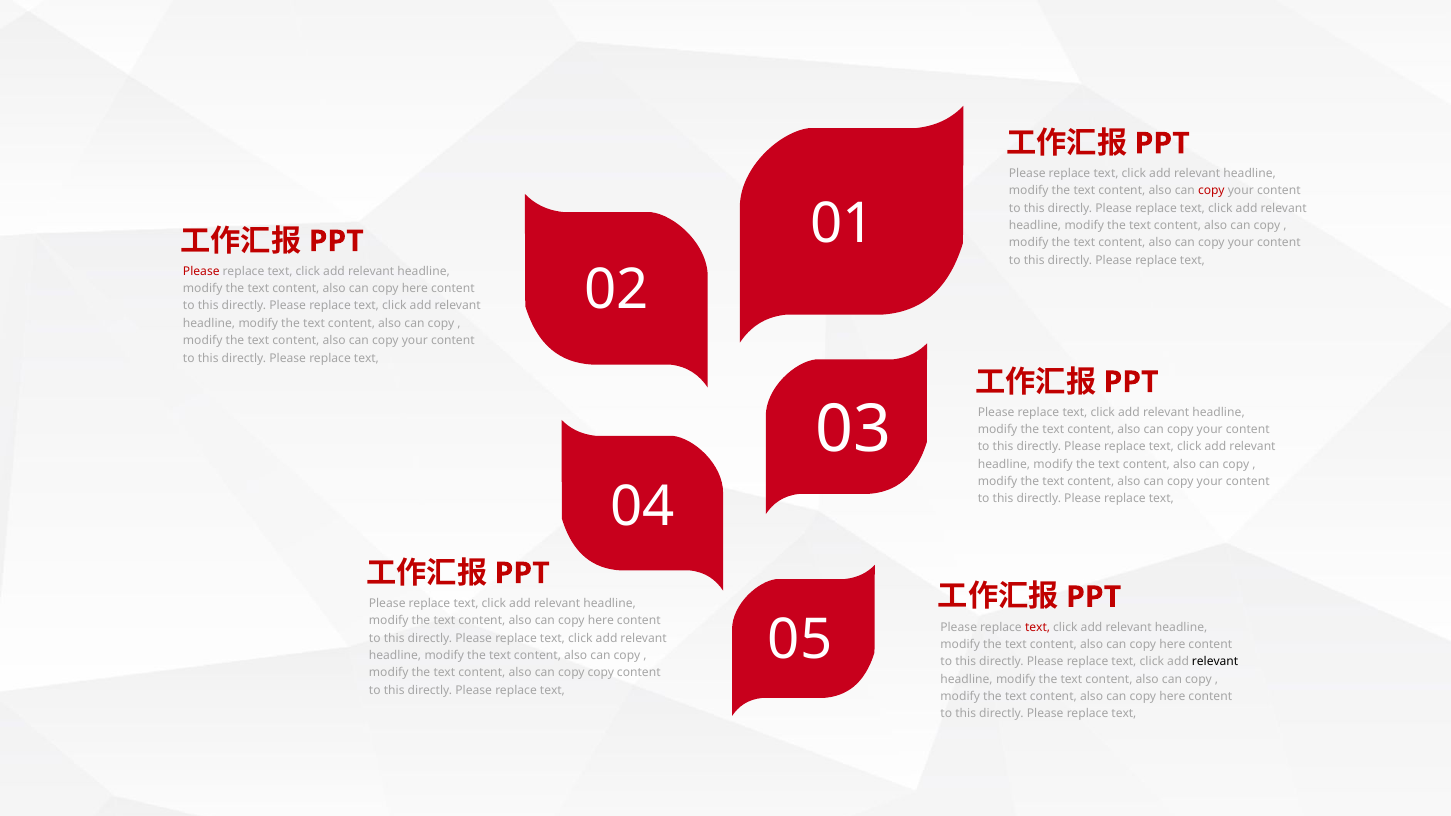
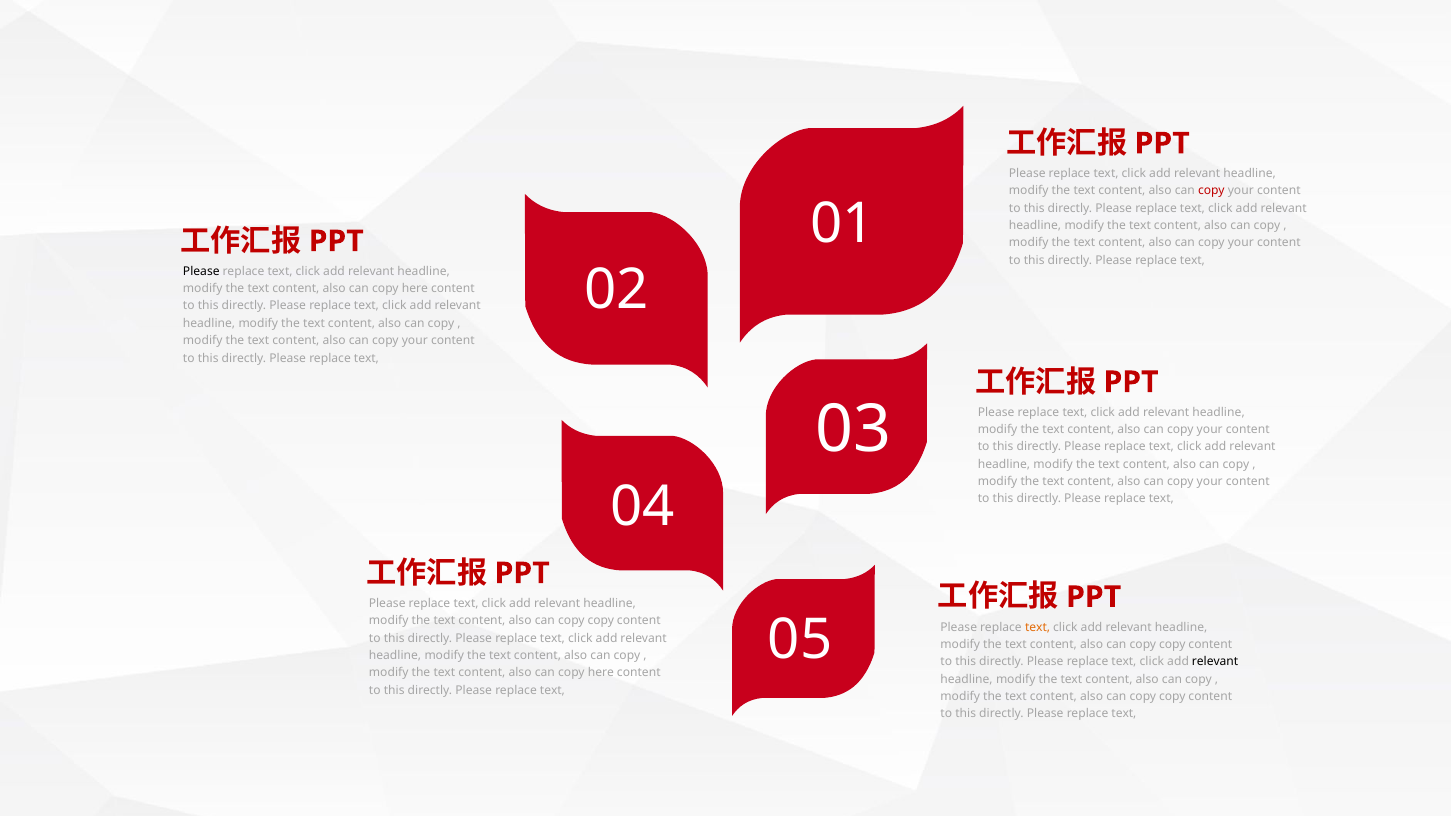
Please at (201, 271) colour: red -> black
here at (601, 621): here -> copy
text at (1038, 627) colour: red -> orange
here at (1172, 645): here -> copy
copy at (601, 673): copy -> here
here at (1172, 697): here -> copy
